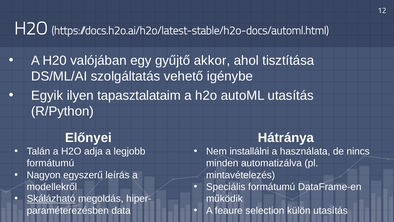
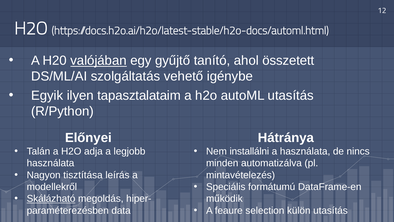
valójában underline: none -> present
akkor: akkor -> tanító
tisztítása: tisztítása -> összetett
formátumú at (50, 163): formátumú -> használata
egyszerű: egyszerű -> tisztítása
